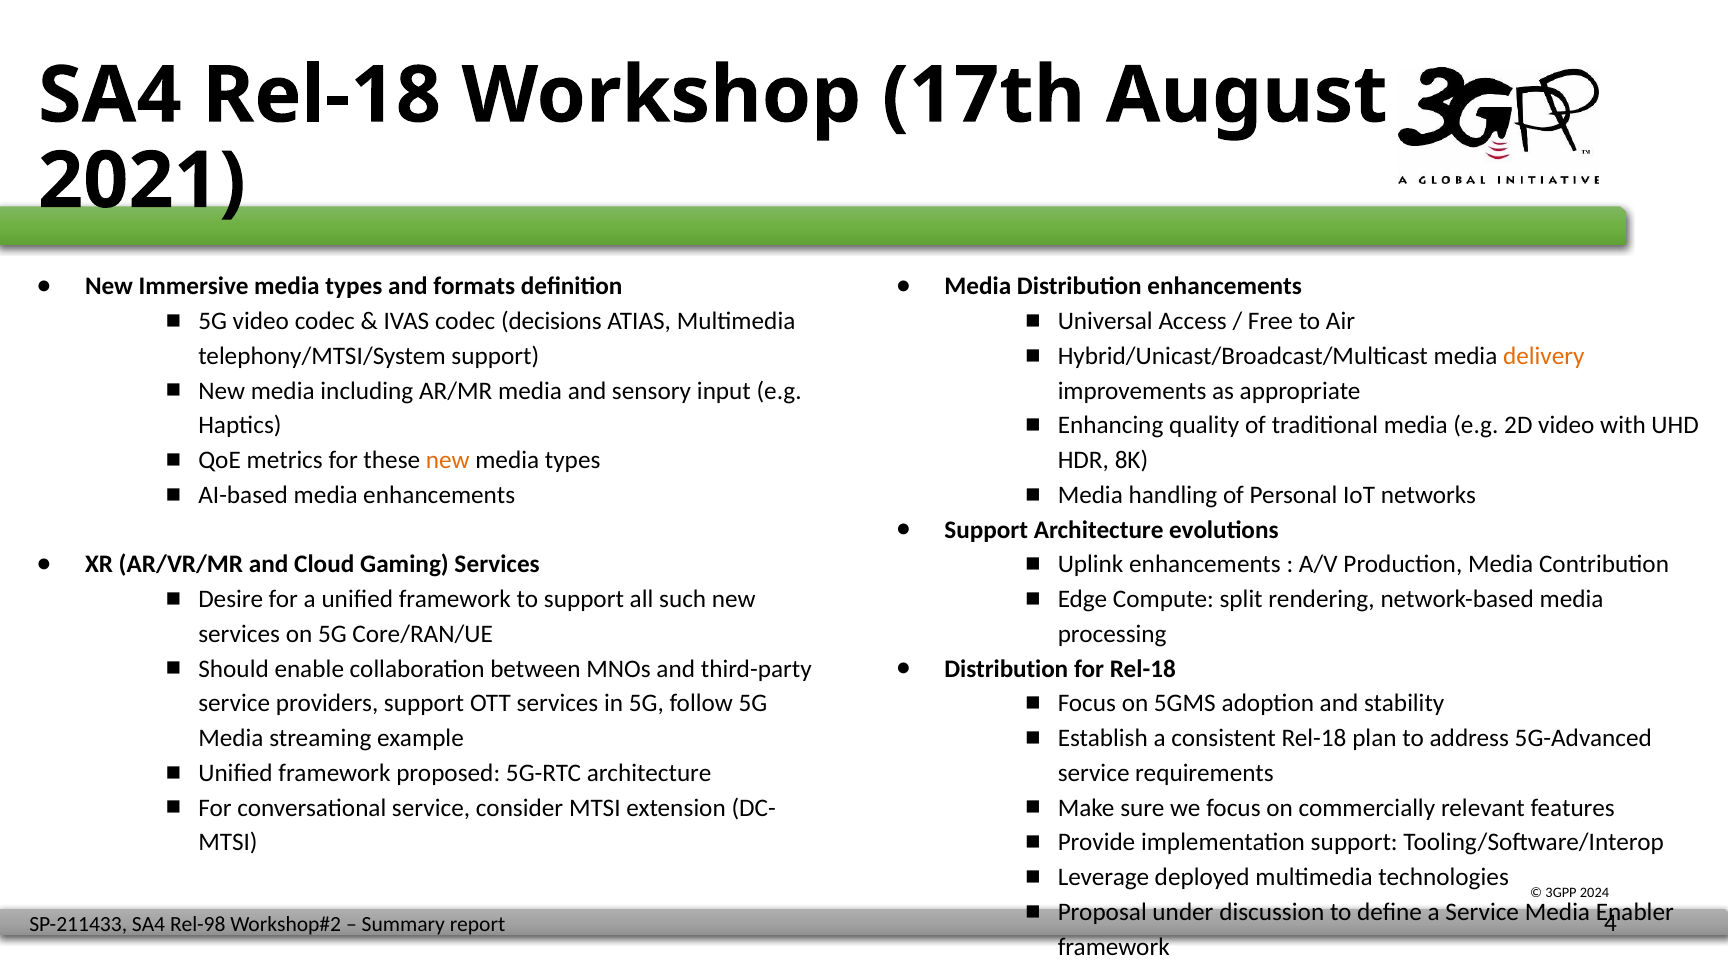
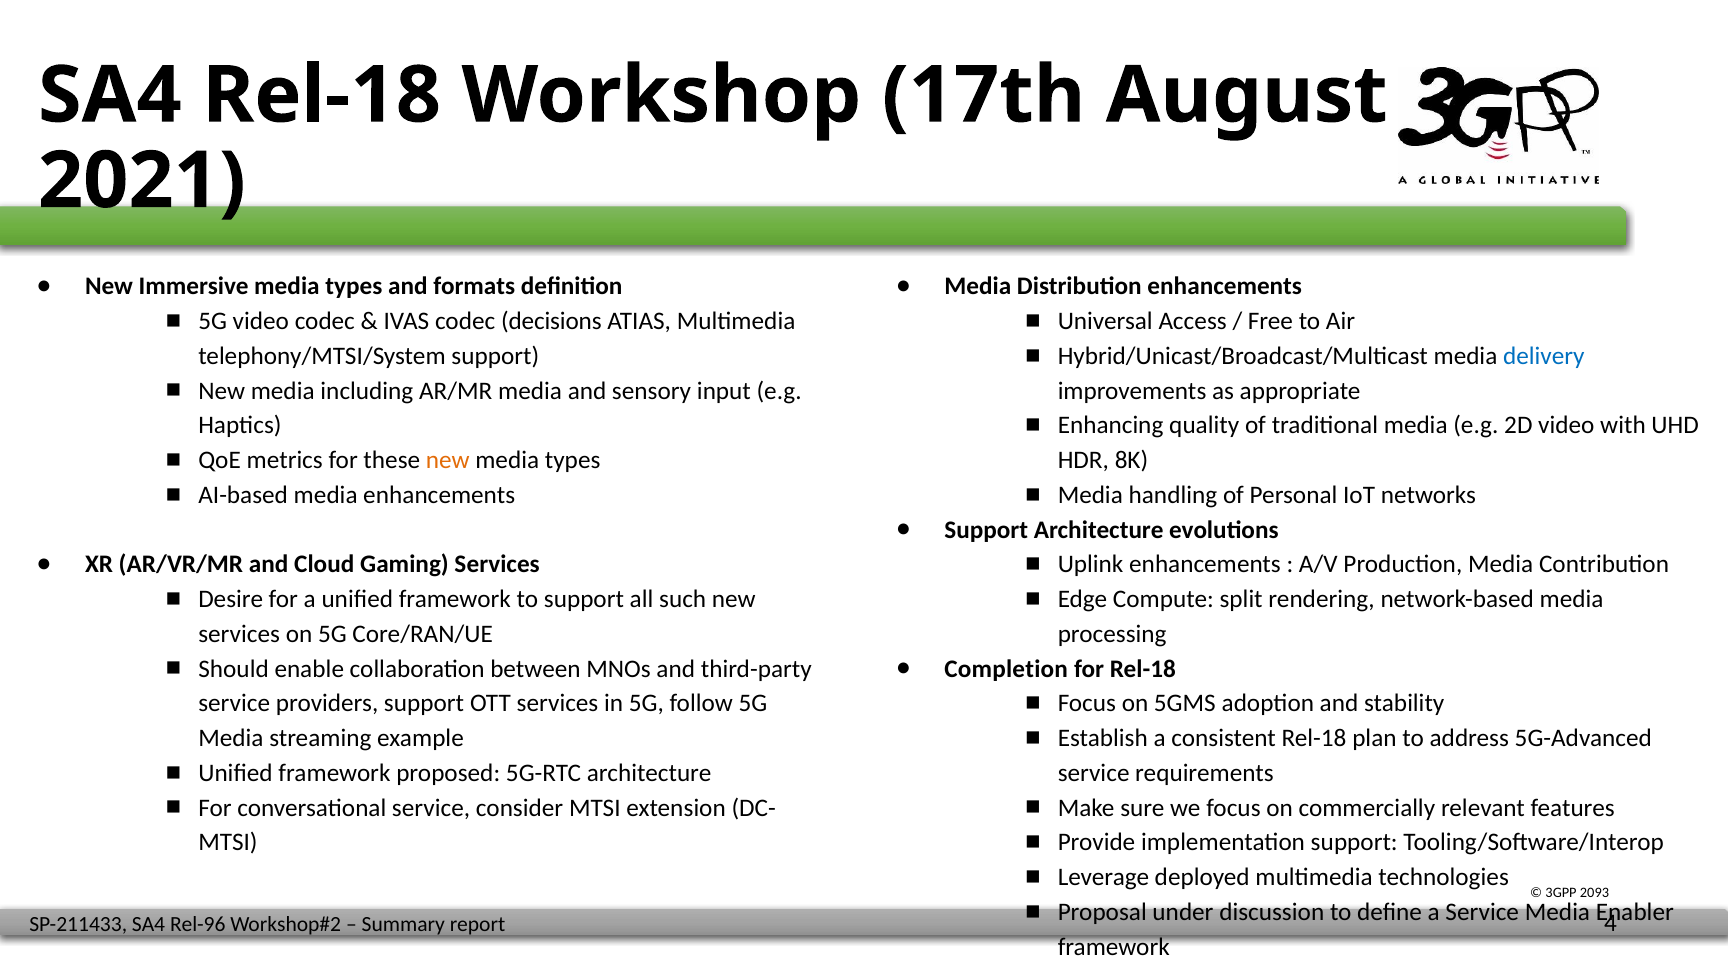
delivery colour: orange -> blue
Distribution at (1006, 669): Distribution -> Completion
2024: 2024 -> 2093
Rel-98: Rel-98 -> Rel-96
